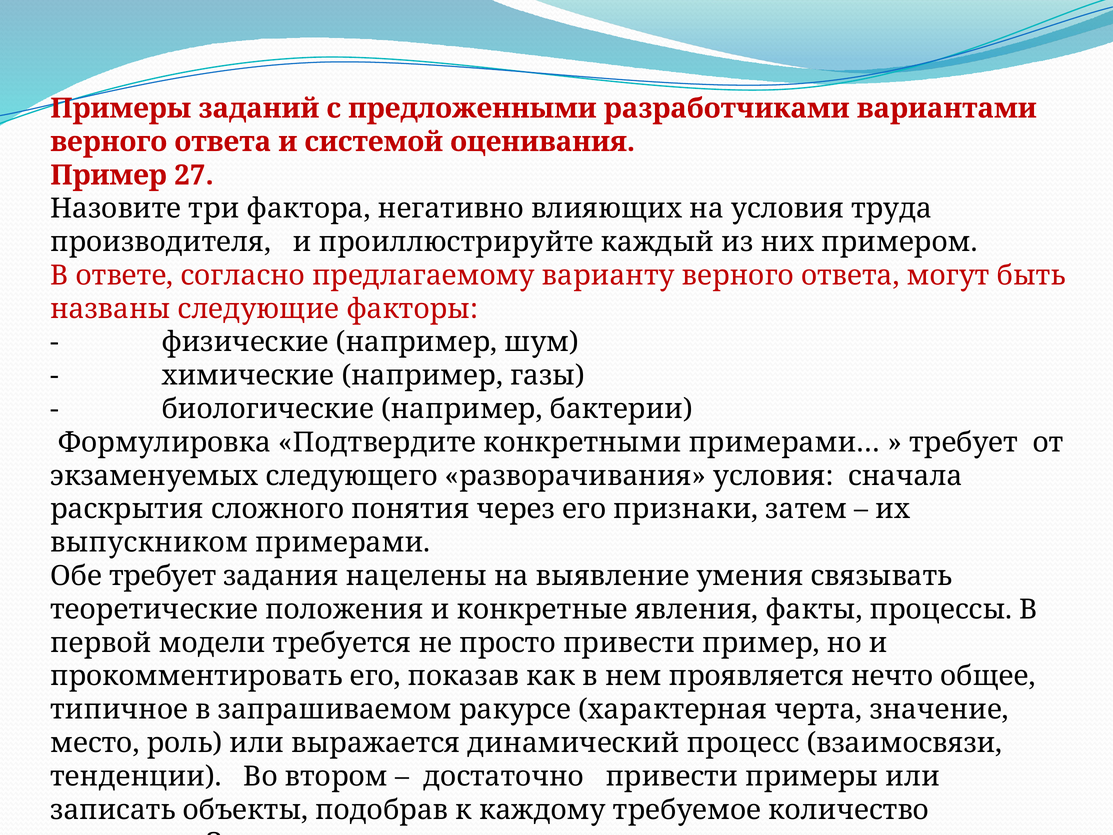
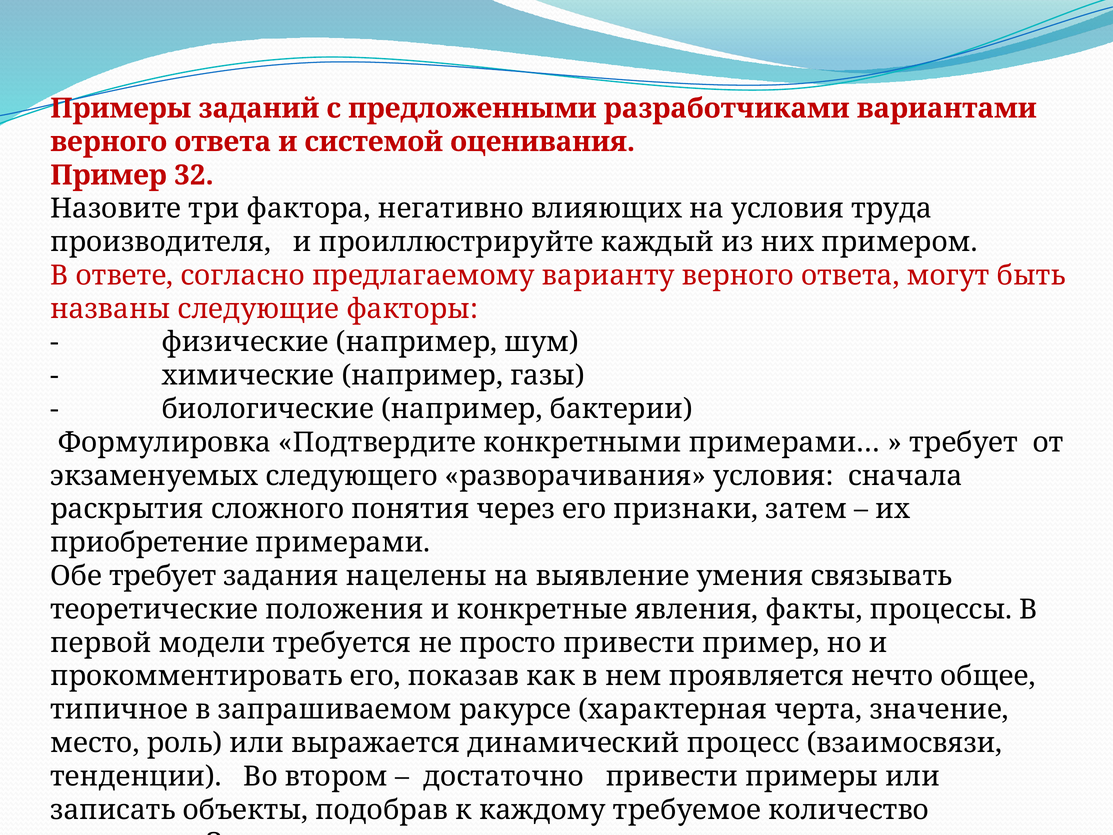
27: 27 -> 32
выпускником: выпускником -> приобретение
